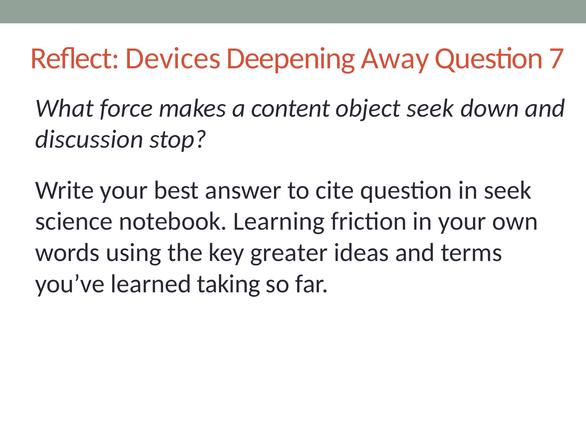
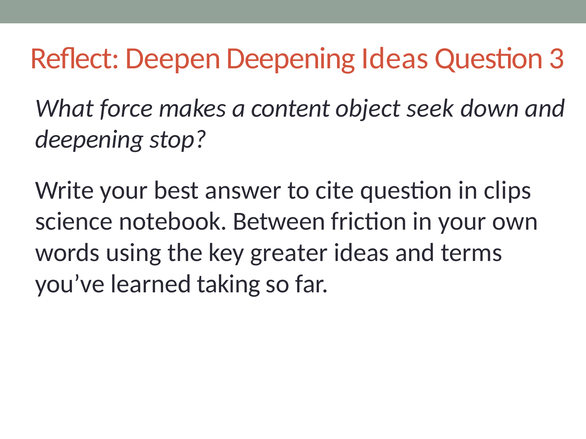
Devices: Devices -> Deepen
Deepening Away: Away -> Ideas
7: 7 -> 3
discussion at (89, 140): discussion -> deepening
in seek: seek -> clips
Learning: Learning -> Between
